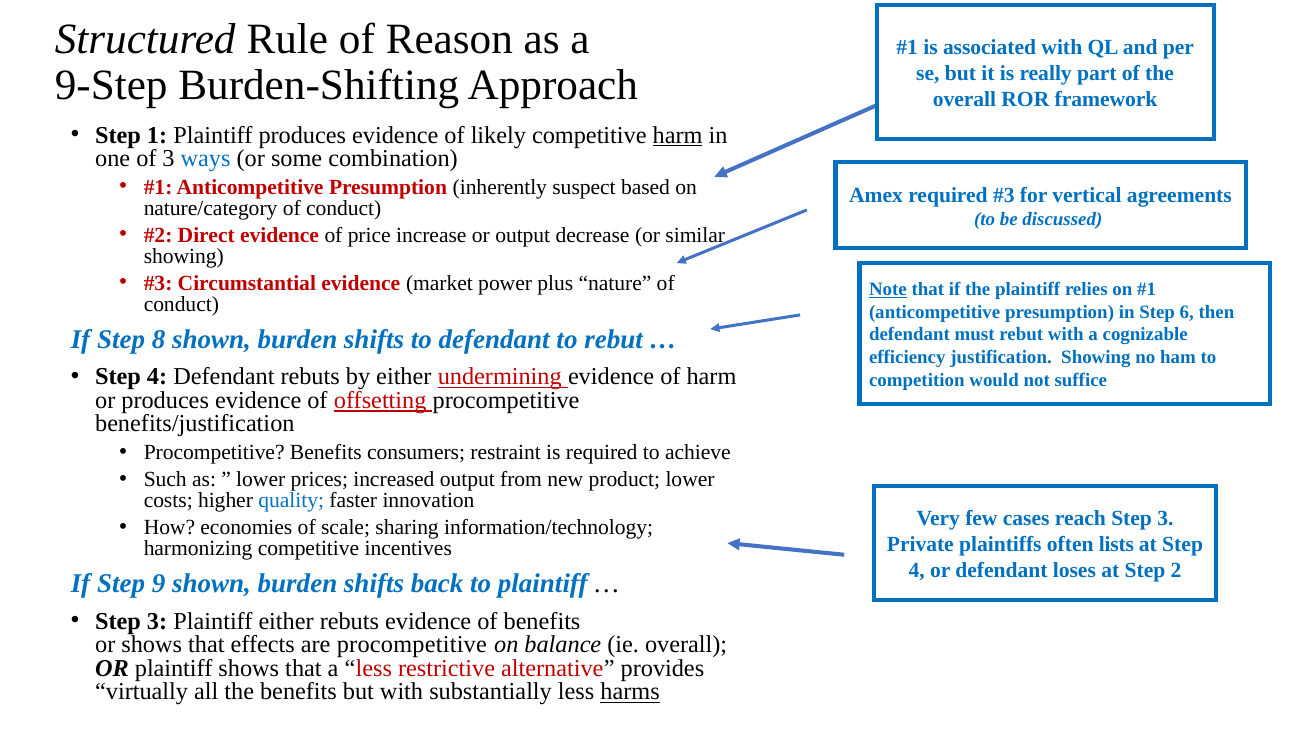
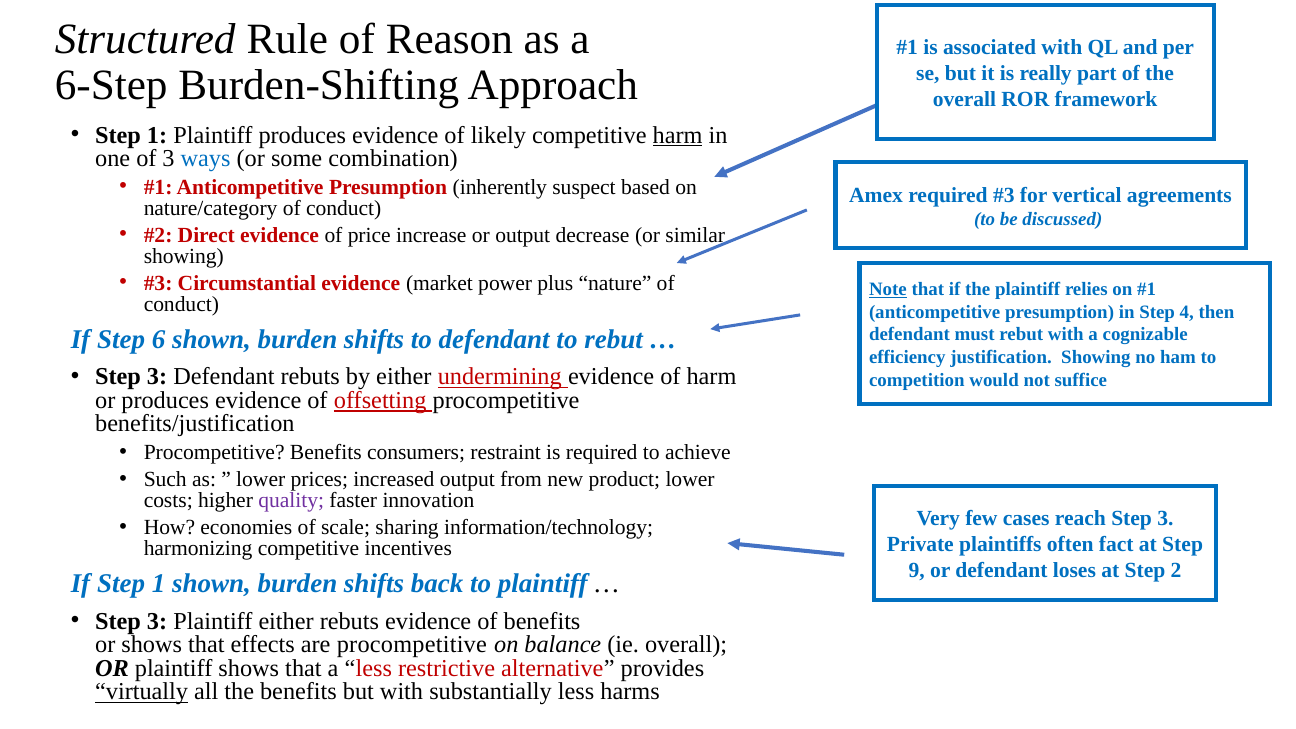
9-Step: 9-Step -> 6-Step
6: 6 -> 4
8: 8 -> 6
4 at (157, 377): 4 -> 3
quality colour: blue -> purple
lists: lists -> fact
4 at (917, 571): 4 -> 9
If Step 9: 9 -> 1
virtually underline: none -> present
harms underline: present -> none
